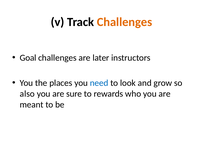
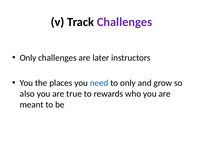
Challenges at (124, 22) colour: orange -> purple
Goal at (28, 58): Goal -> Only
to look: look -> only
sure: sure -> true
